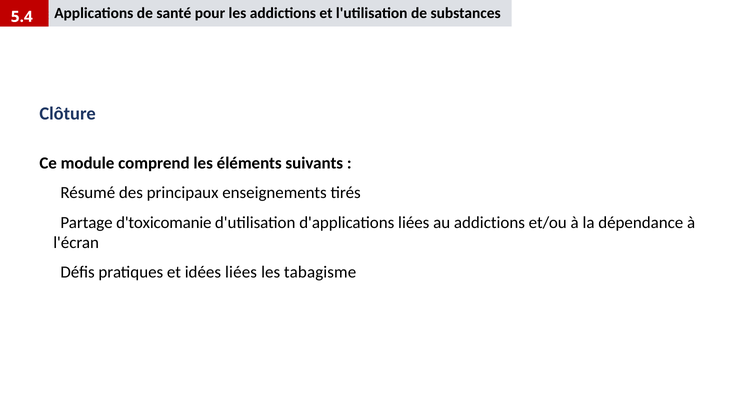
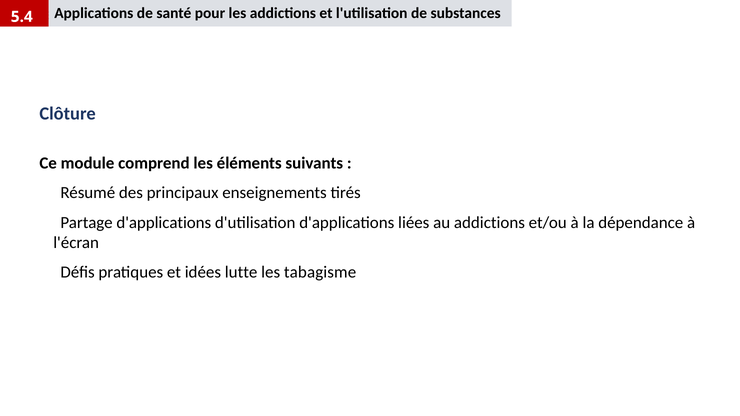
d'toxicomanie at (164, 223): d'toxicomanie -> d'applications
idées liées: liées -> lutte
